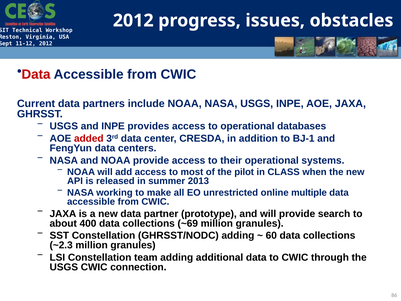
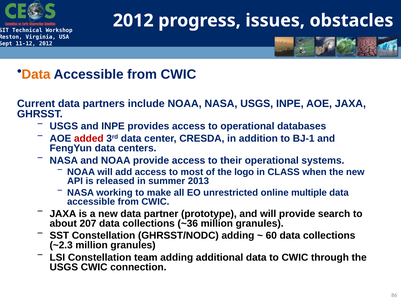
Data at (36, 74) colour: red -> orange
pilot: pilot -> logo
400: 400 -> 207
~69: ~69 -> ~36
